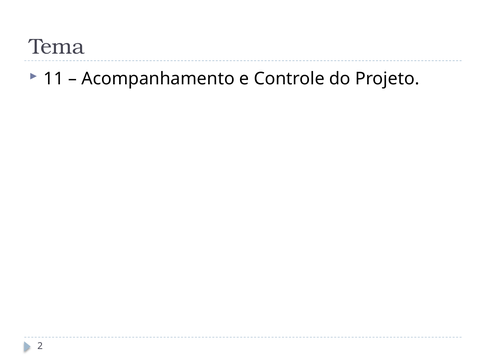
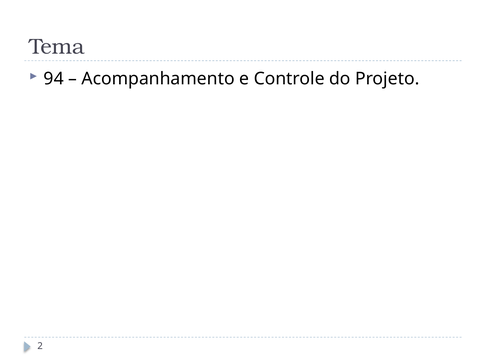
11: 11 -> 94
